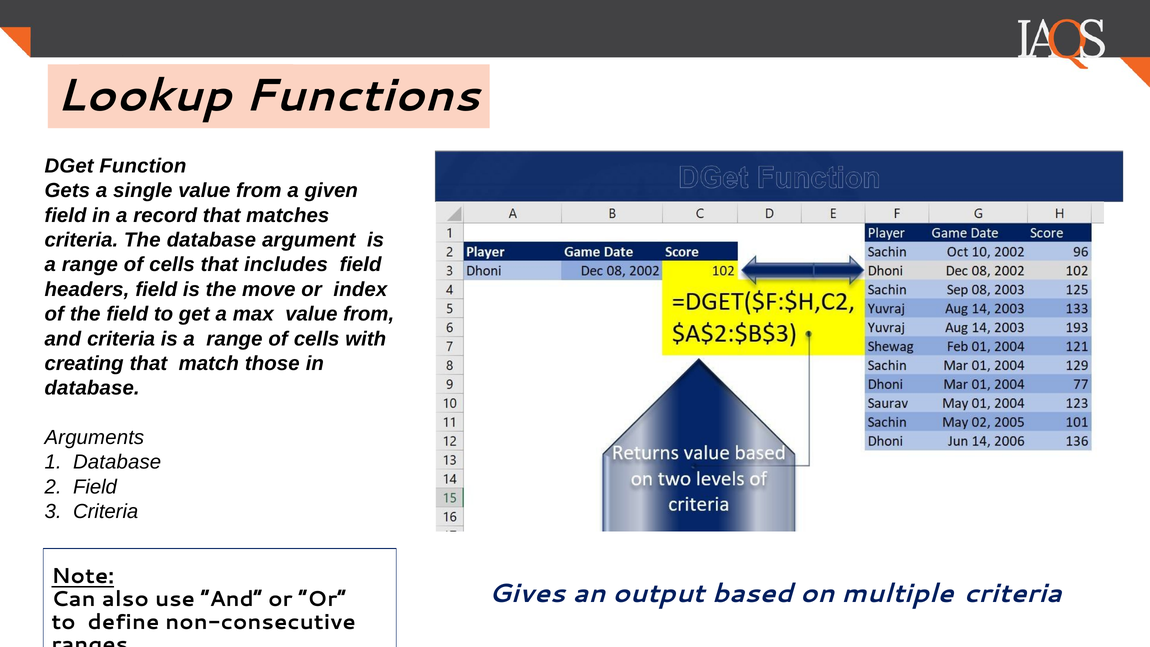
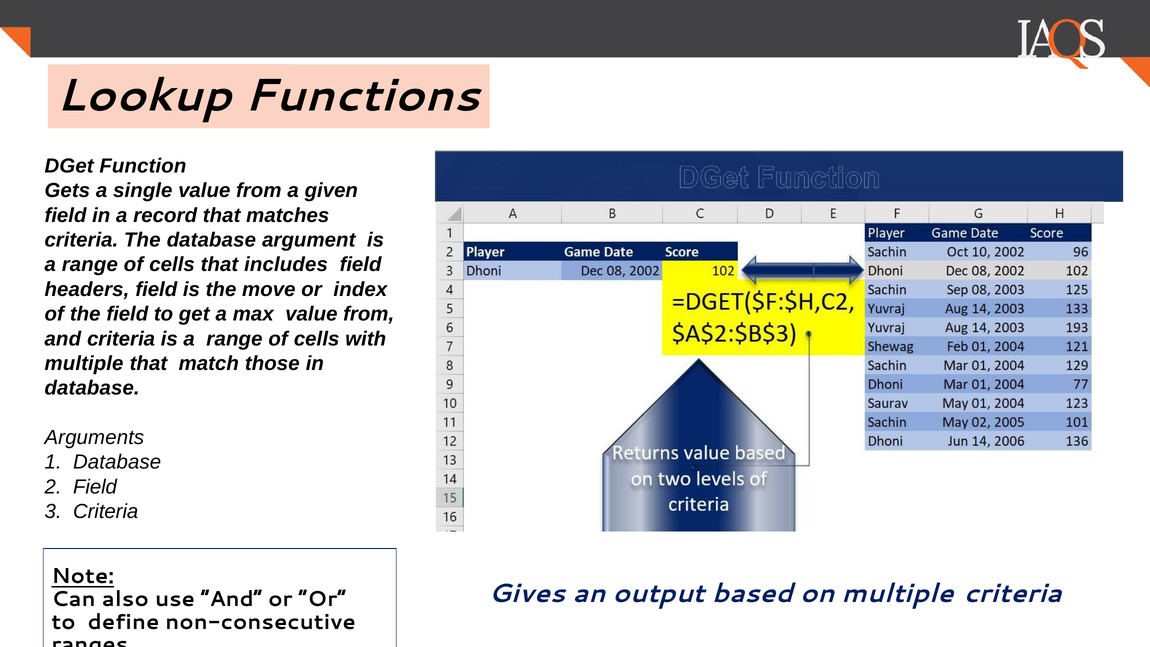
creating at (84, 363): creating -> multiple
